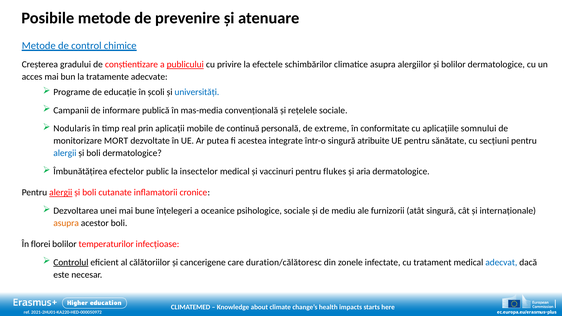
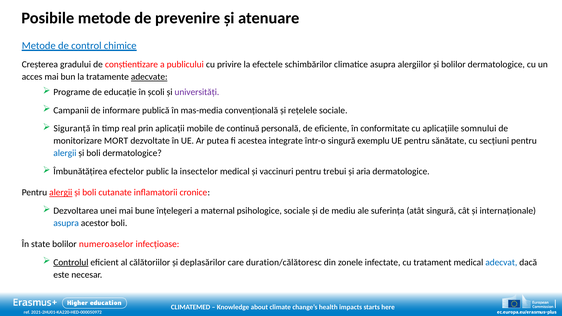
publicului underline: present -> none
adecvate underline: none -> present
universități colour: blue -> purple
Nodularis: Nodularis -> Siguranță
extreme: extreme -> eficiente
atribuite: atribuite -> exemplu
flukes: flukes -> trebui
oceanice: oceanice -> maternal
furnizorii: furnizorii -> suferința
asupra at (66, 223) colour: orange -> blue
florei: florei -> state
temperaturilor: temperaturilor -> numeroaselor
cancerigene: cancerigene -> deplasărilor
